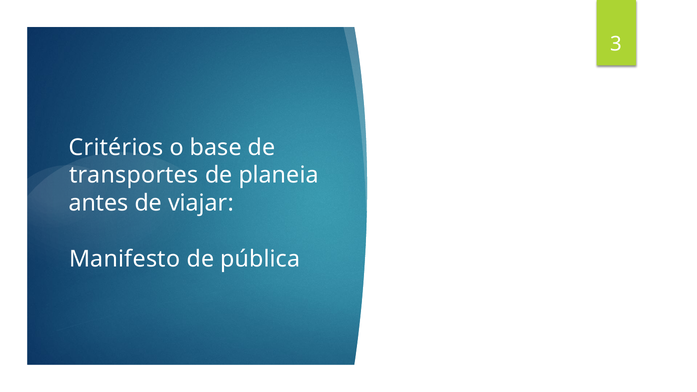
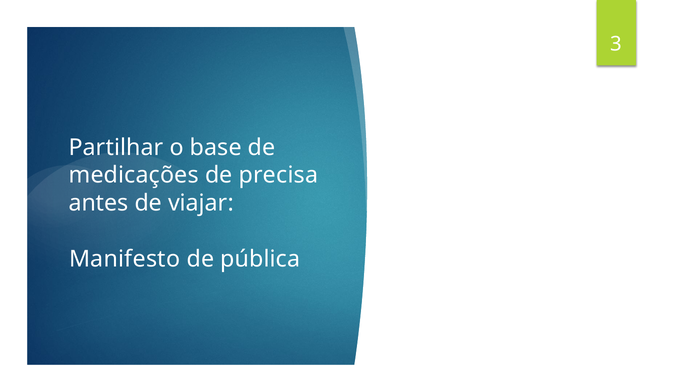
Critérios: Critérios -> Partilhar
transportes: transportes -> medicações
planeia: planeia -> precisa
